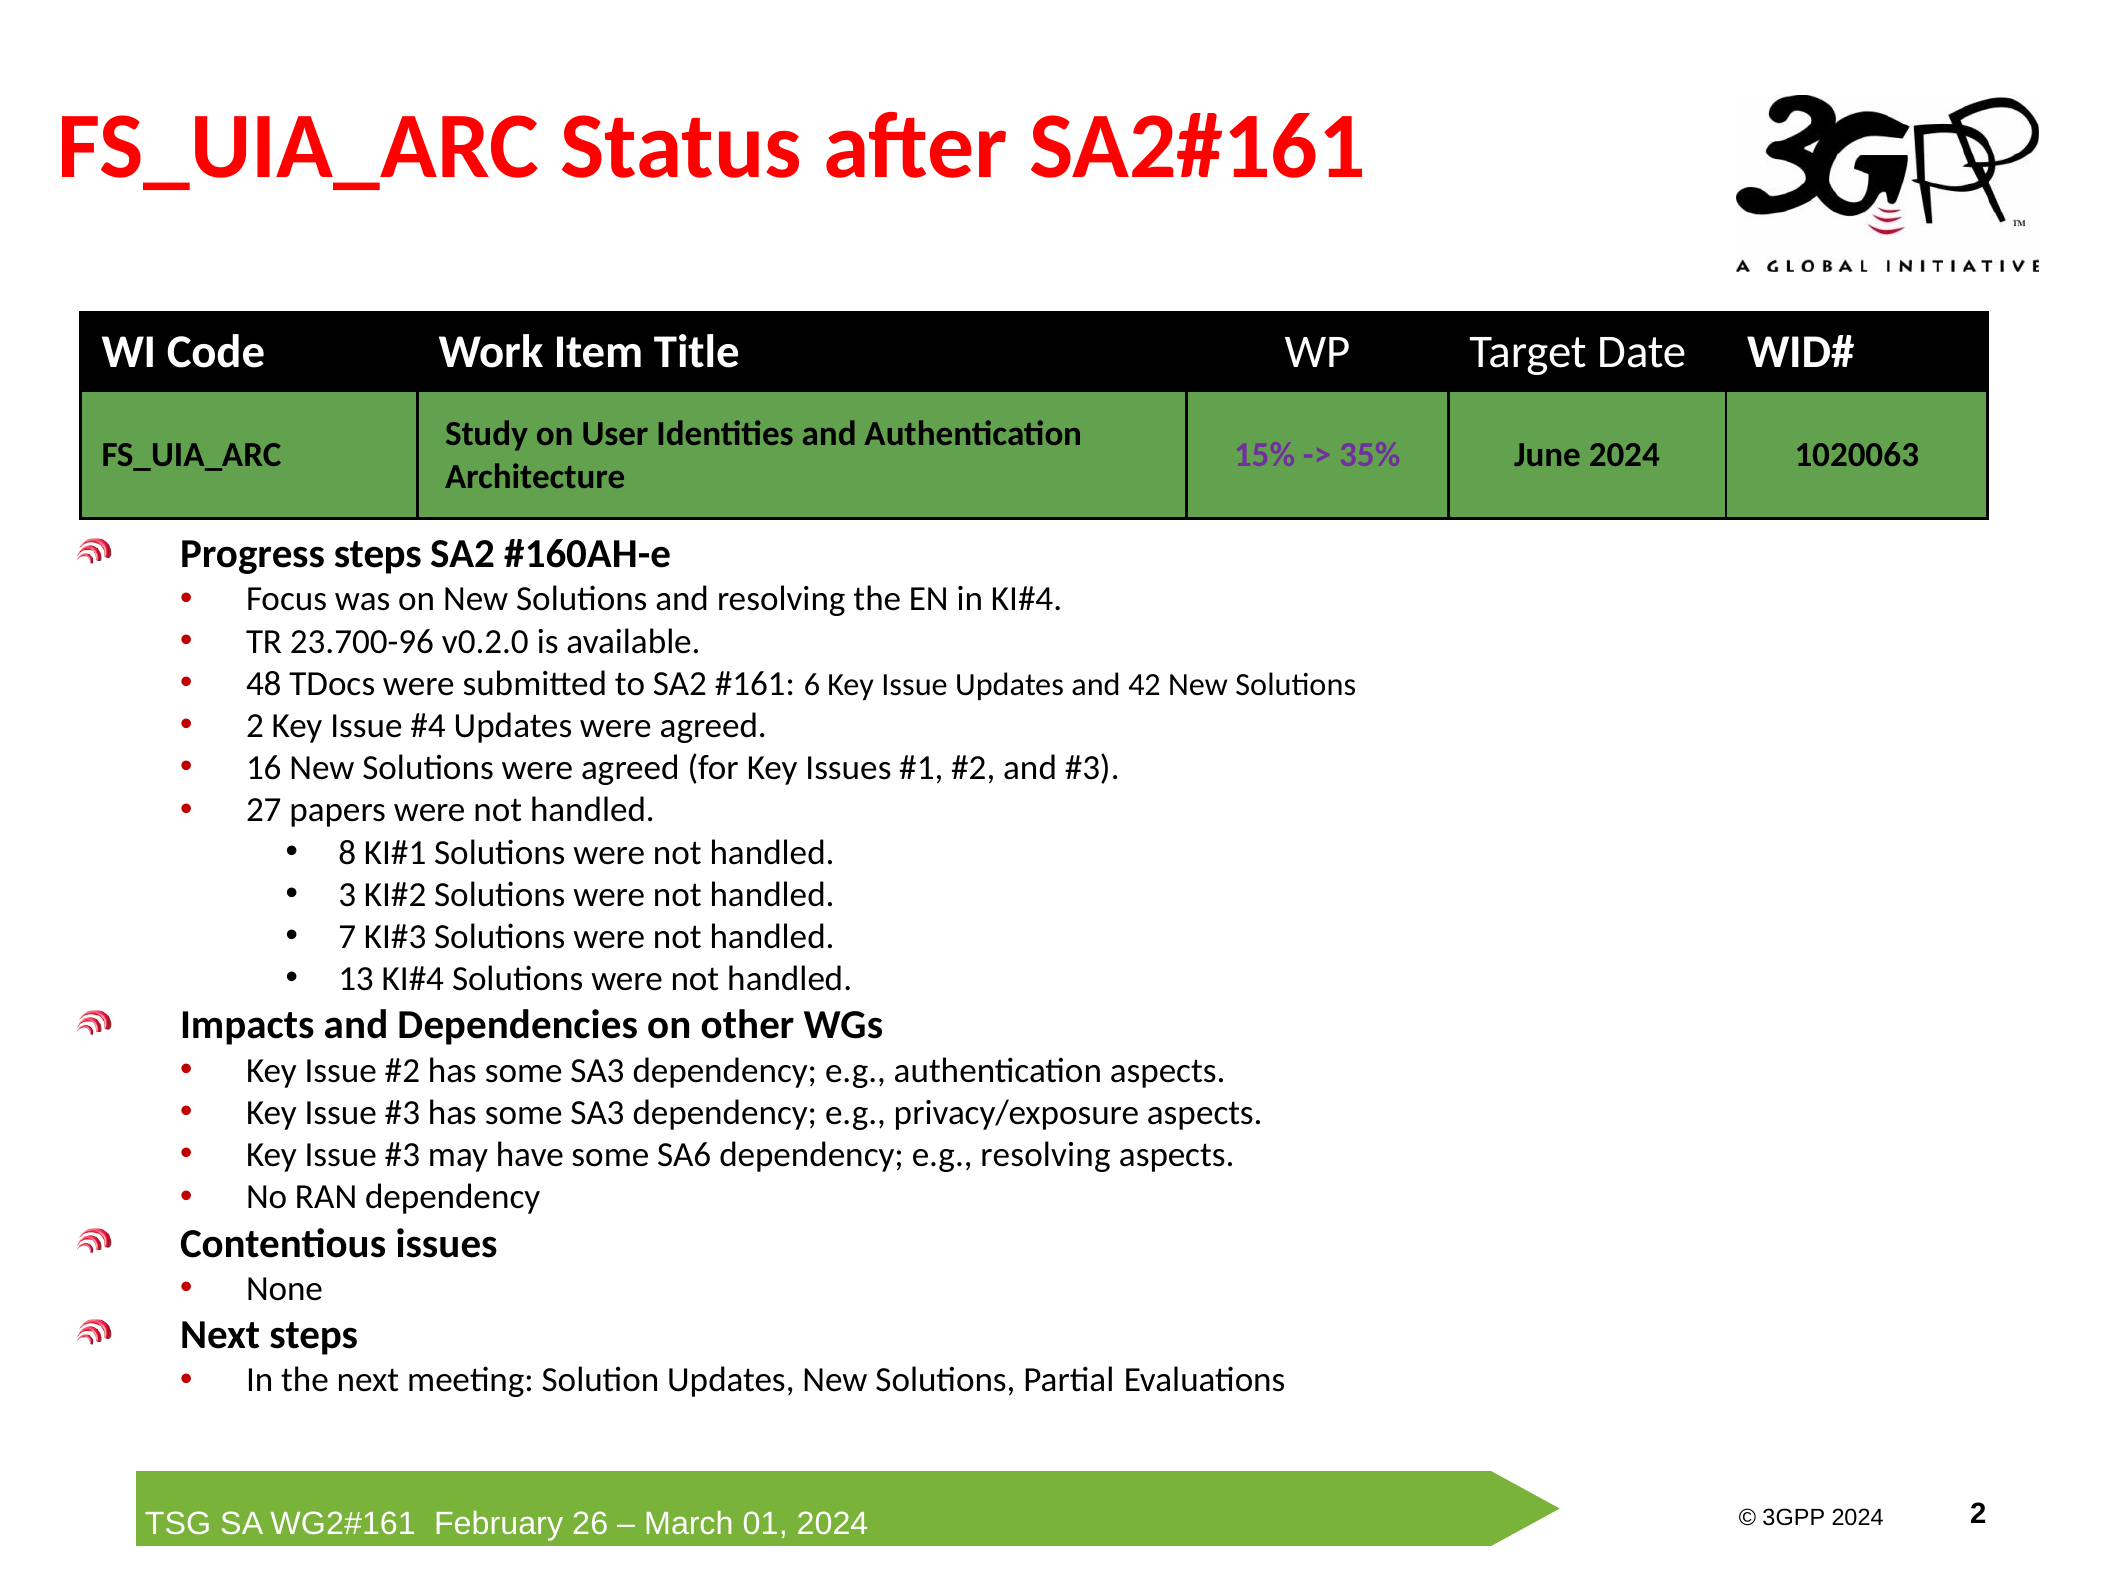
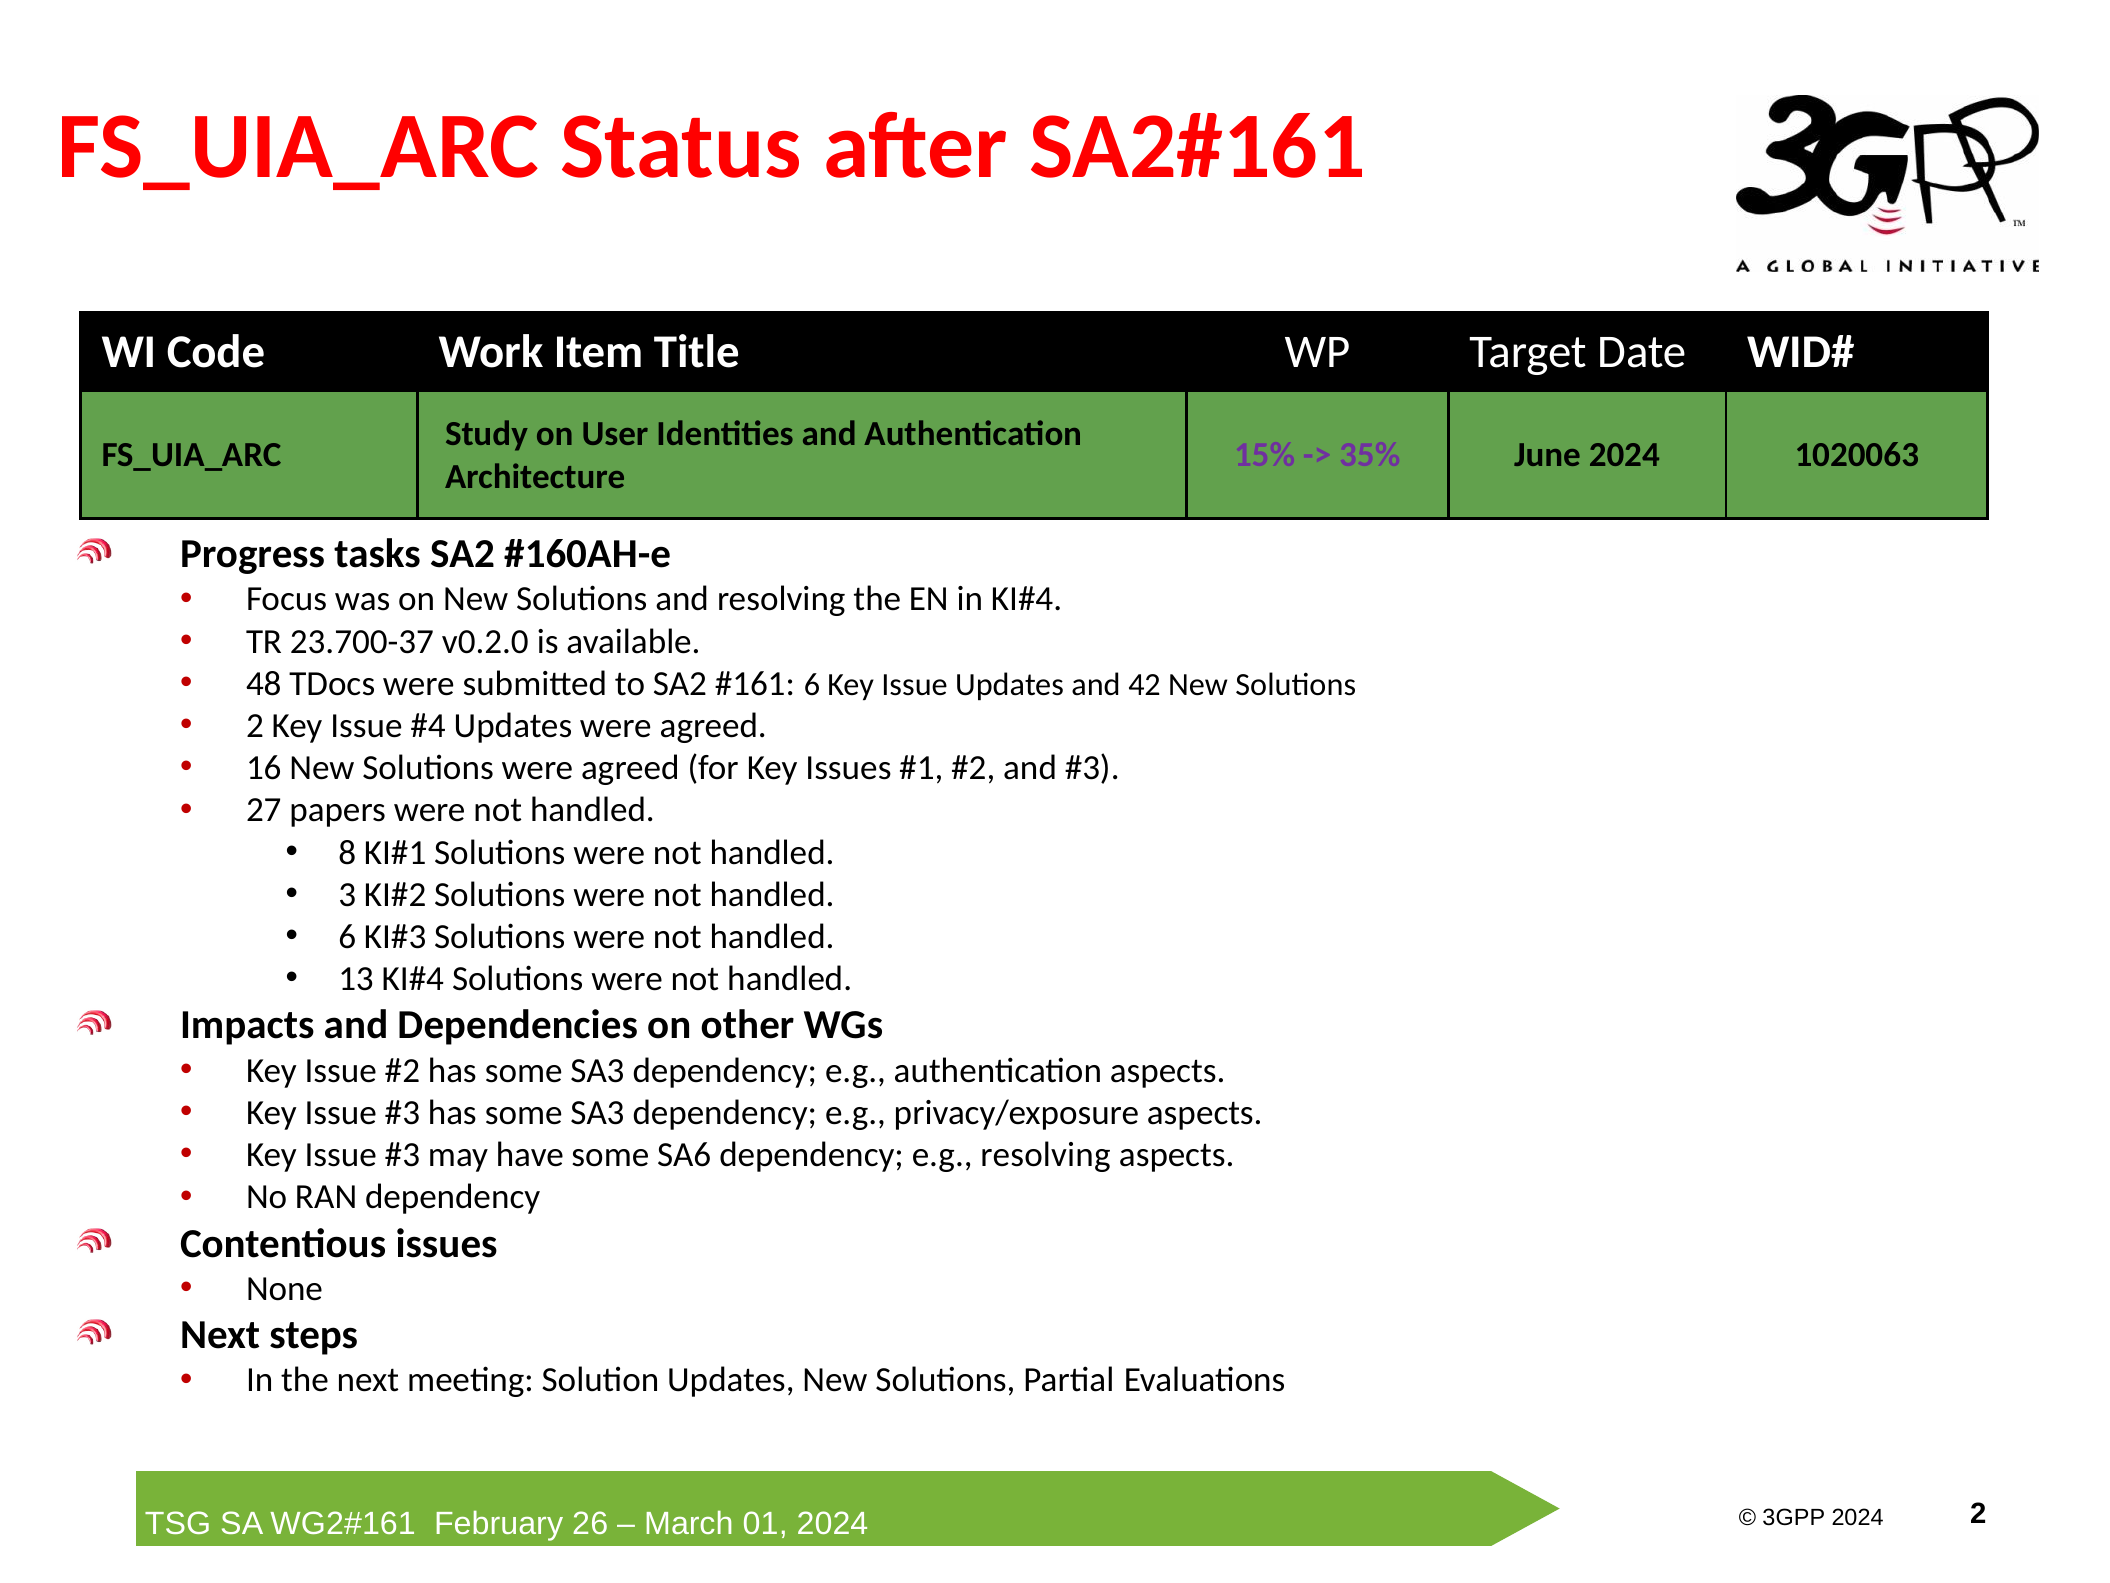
Progress steps: steps -> tasks
23.700-96: 23.700-96 -> 23.700-37
7 at (347, 937): 7 -> 6
